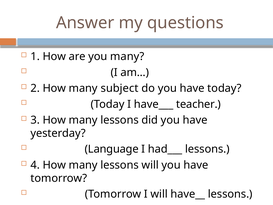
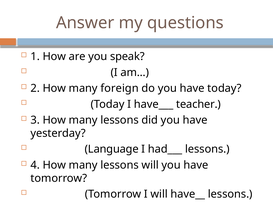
you many: many -> speak
subject: subject -> foreign
